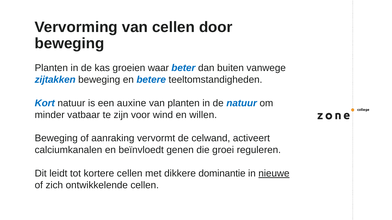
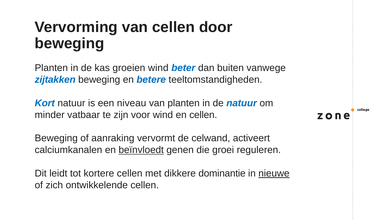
groeien waar: waar -> wind
auxine: auxine -> niveau
en willen: willen -> cellen
beïnvloedt underline: none -> present
